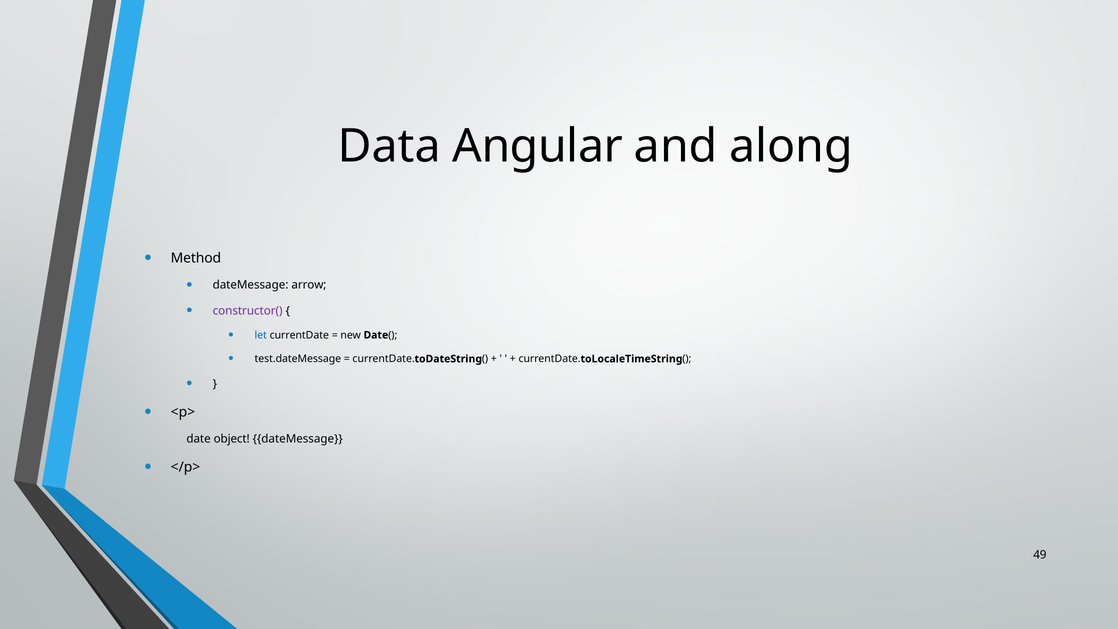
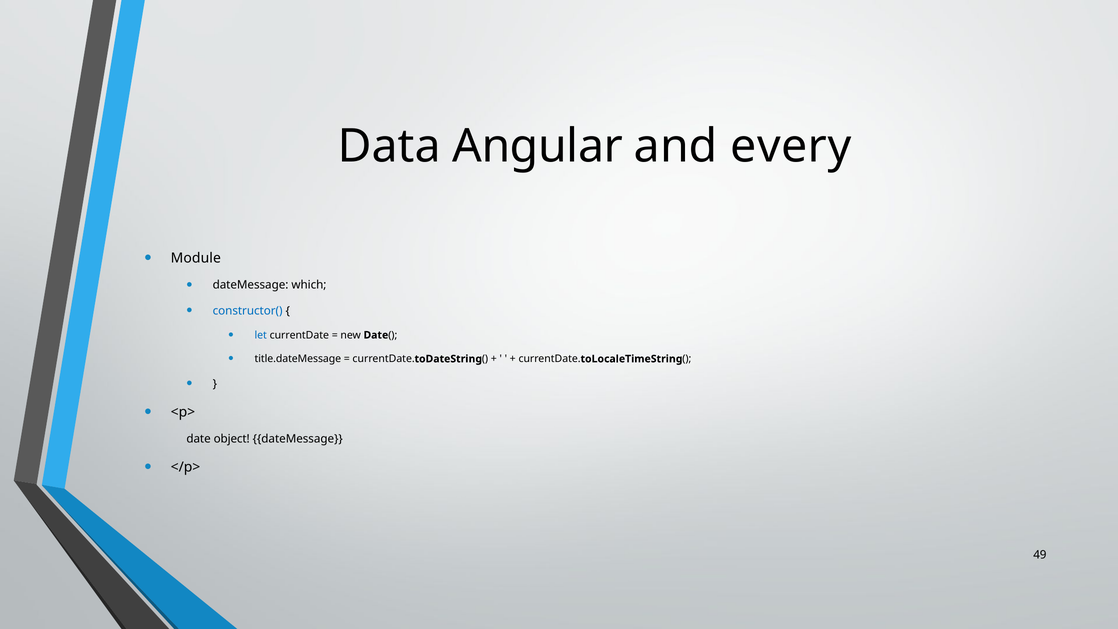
along: along -> every
Method: Method -> Module
arrow: arrow -> which
constructor( colour: purple -> blue
test.dateMessage: test.dateMessage -> title.dateMessage
